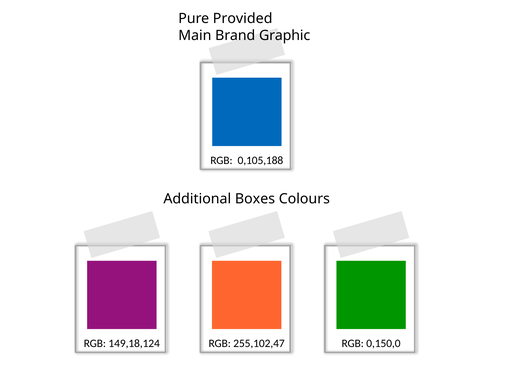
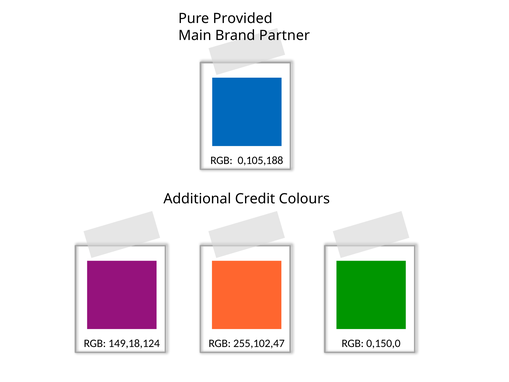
Graphic: Graphic -> Partner
Boxes: Boxes -> Credit
